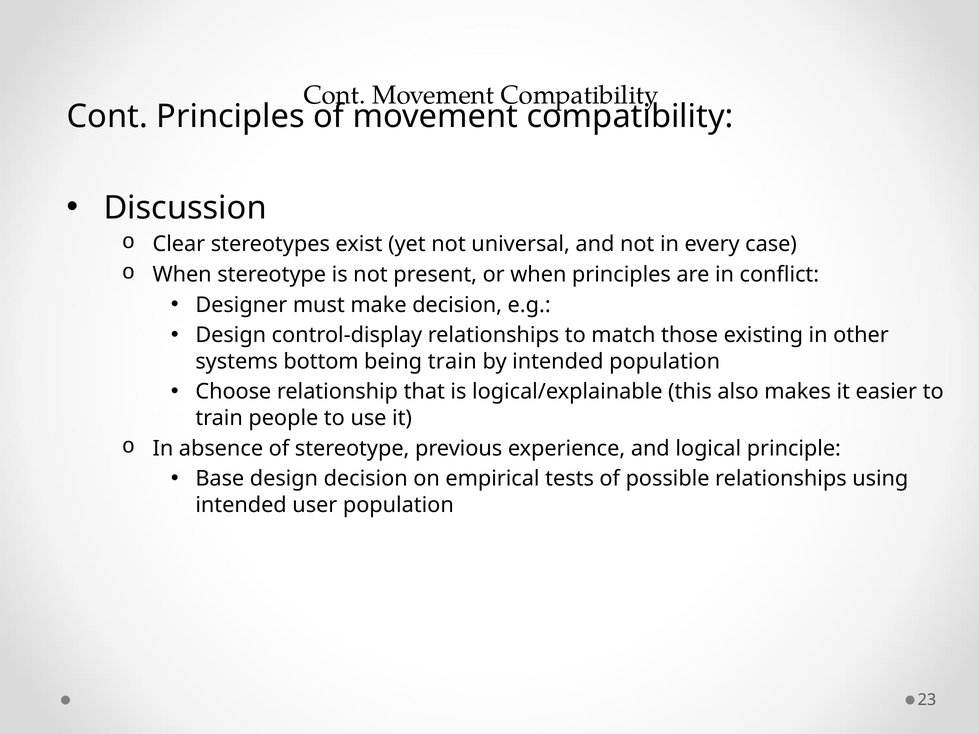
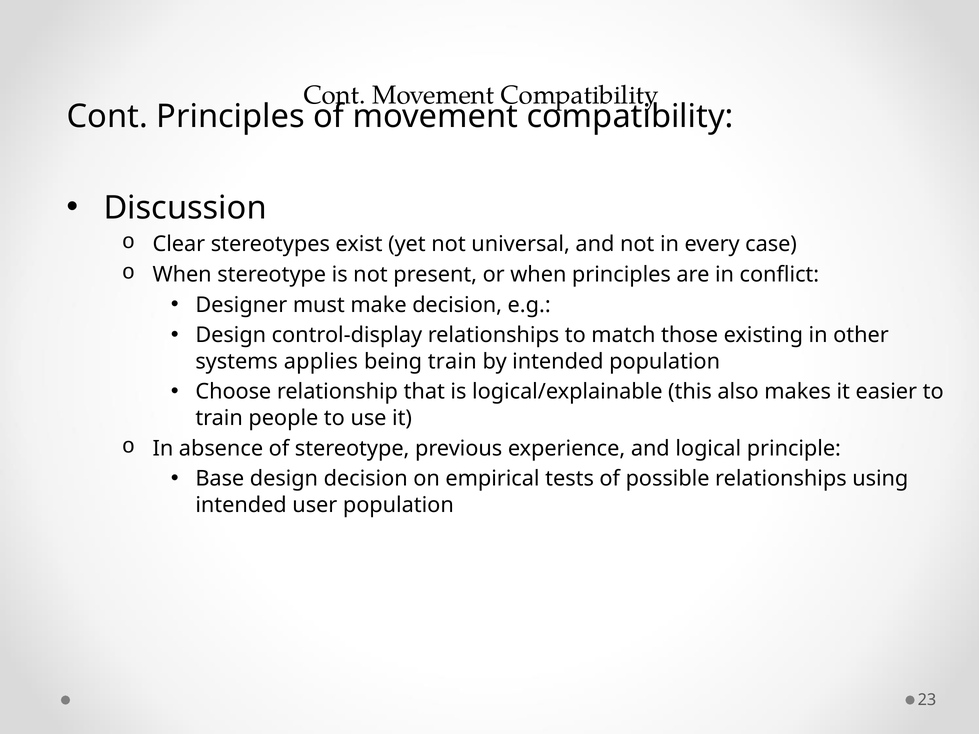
bottom: bottom -> applies
